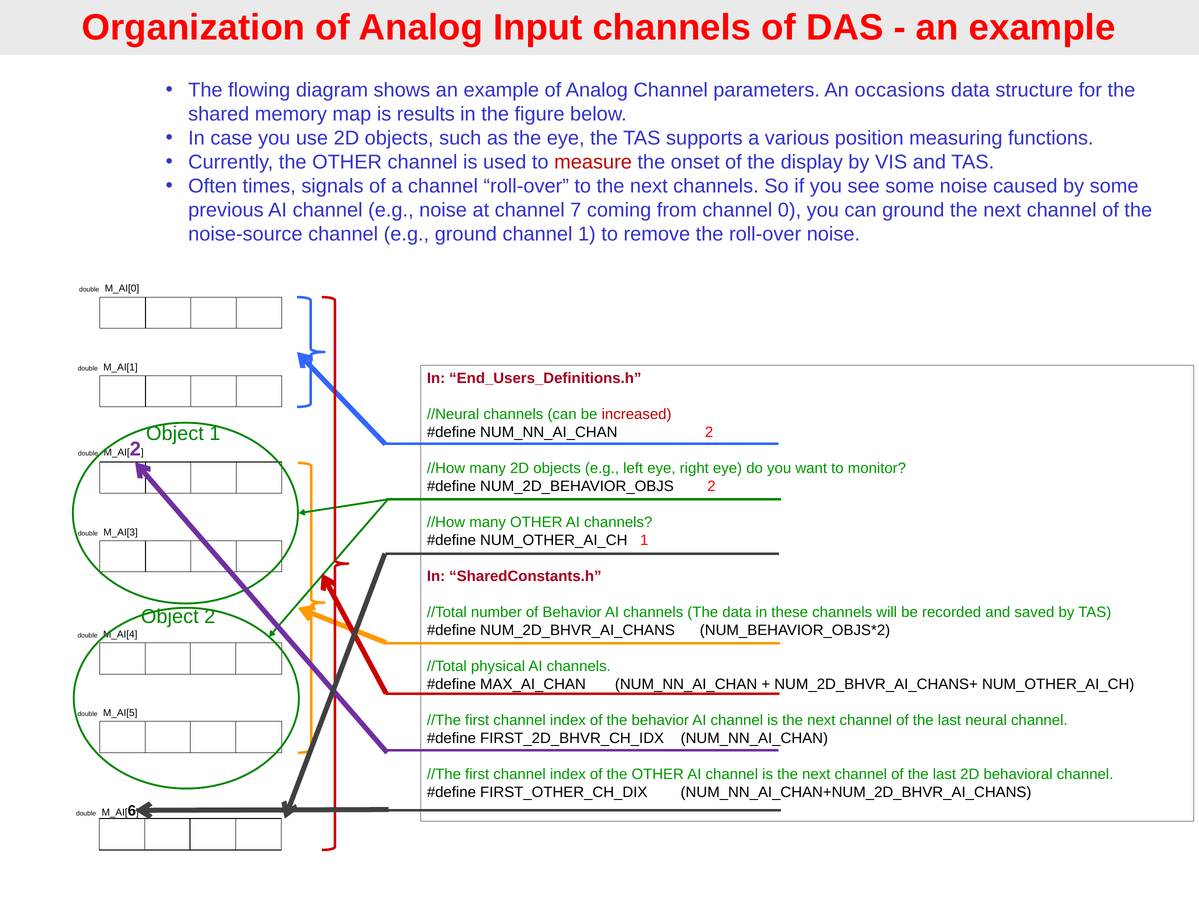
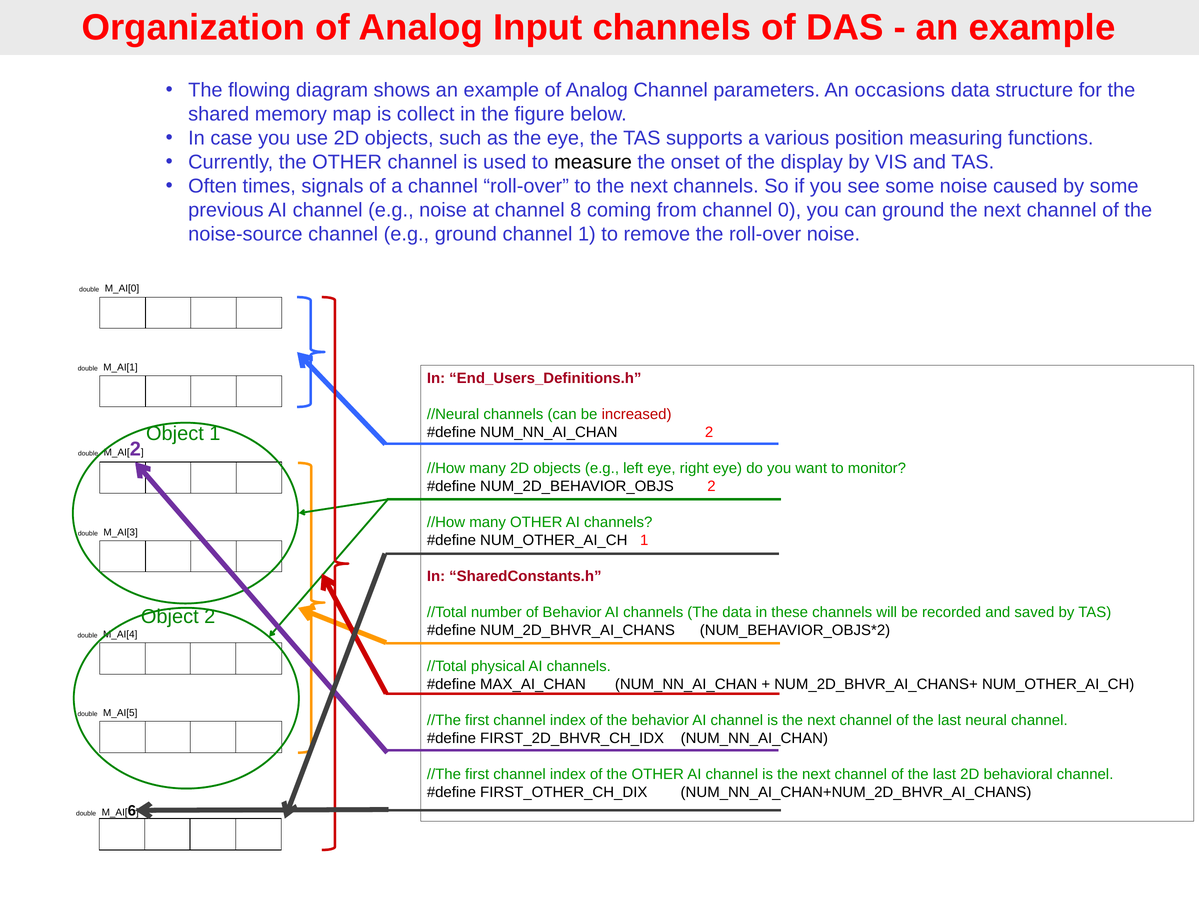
results: results -> collect
measure colour: red -> black
7: 7 -> 8
